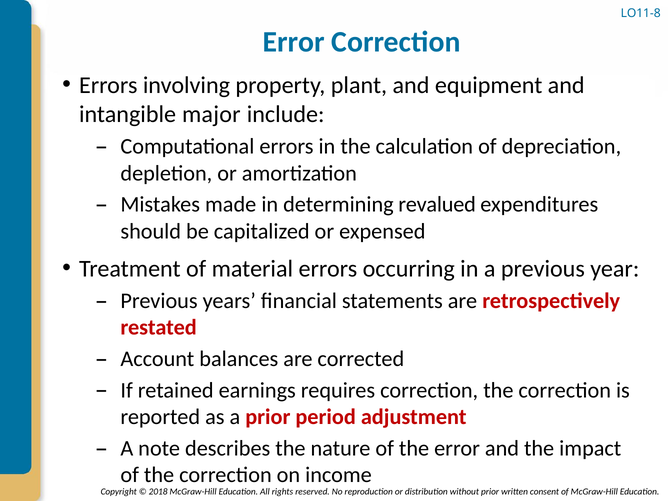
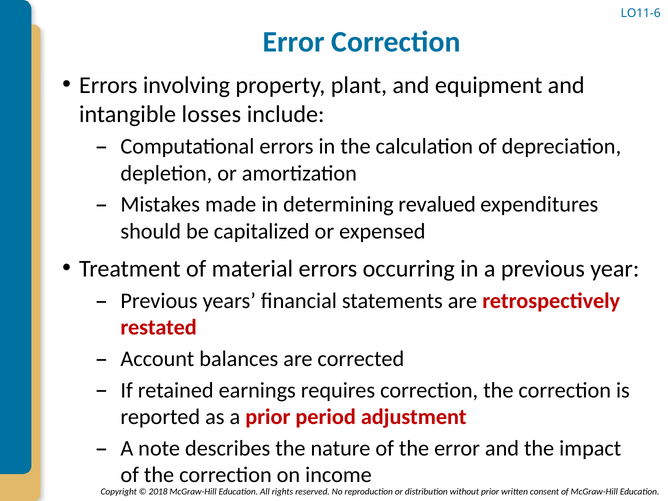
LO11-8: LO11-8 -> LO11-6
major: major -> losses
